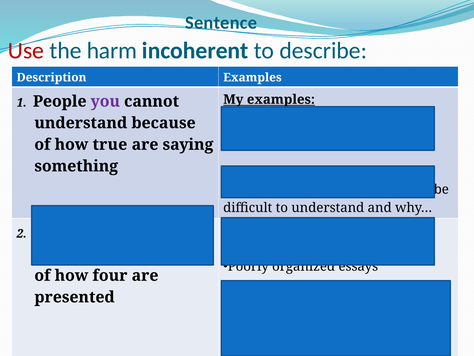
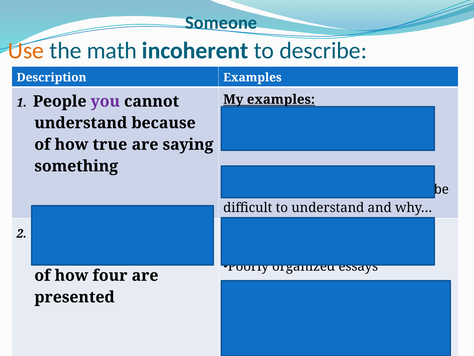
Sentence: Sentence -> Someone
Use colour: red -> orange
harm: harm -> math
